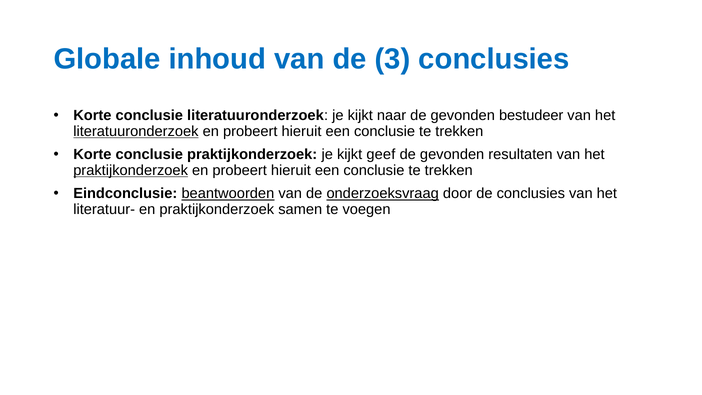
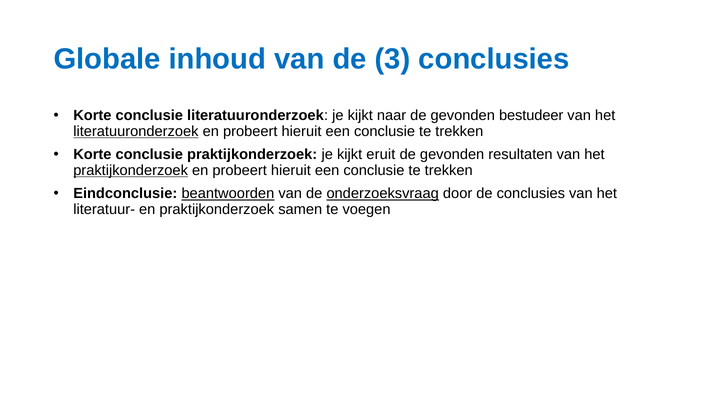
geef: geef -> eruit
